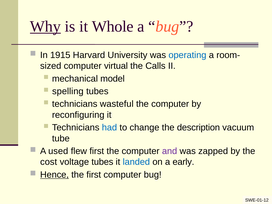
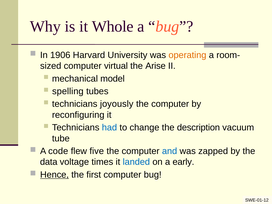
Why underline: present -> none
1915: 1915 -> 1906
operating colour: blue -> orange
Calls: Calls -> Arise
wasteful: wasteful -> joyously
used: used -> code
flew first: first -> five
and colour: purple -> blue
cost: cost -> data
voltage tubes: tubes -> times
